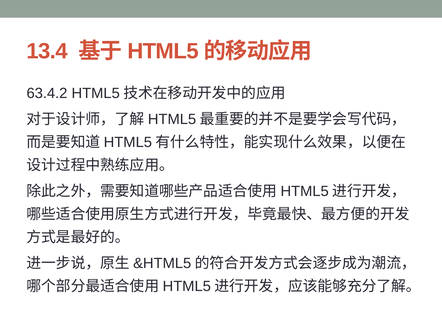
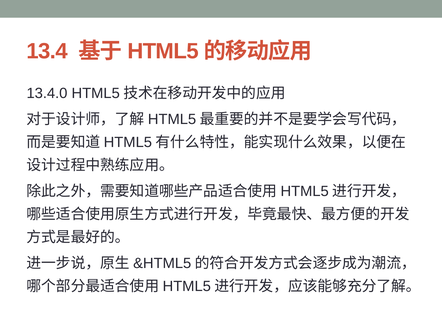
63.4.2: 63.4.2 -> 13.4.0
